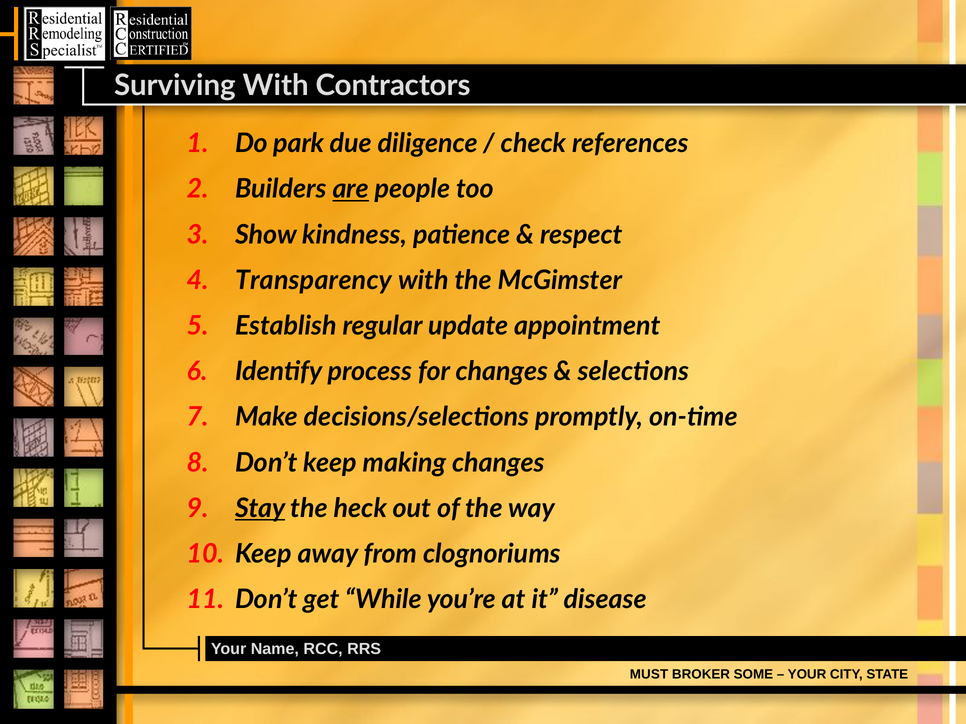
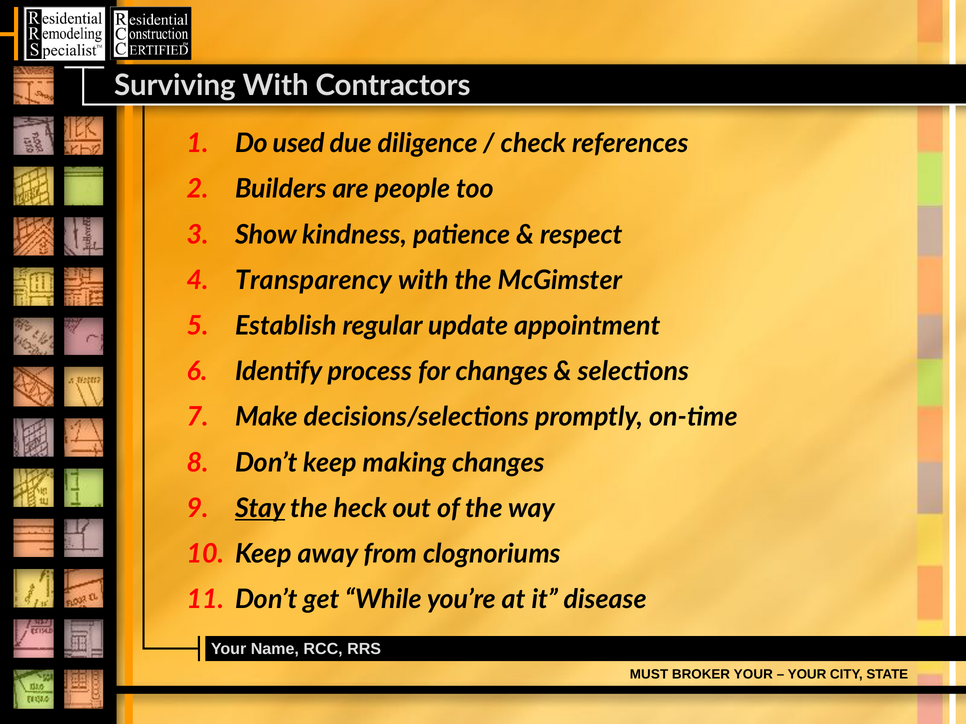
park: park -> used
are underline: present -> none
SOME at (753, 675): SOME -> YOUR
